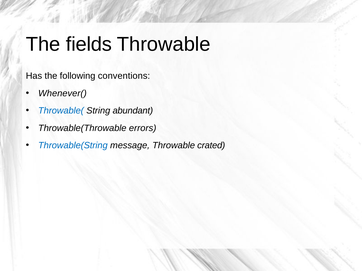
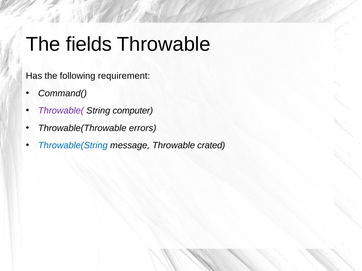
conventions: conventions -> requirement
Whenever(: Whenever( -> Command(
Throwable( colour: blue -> purple
abundant: abundant -> computer
